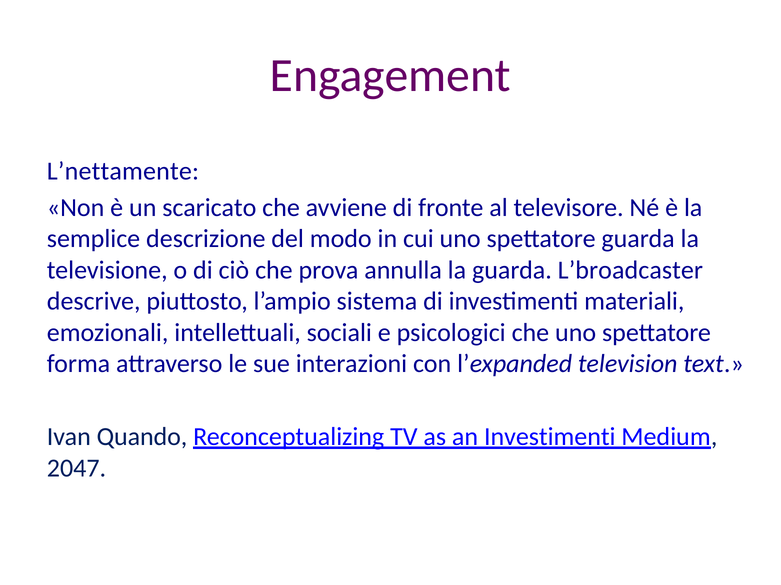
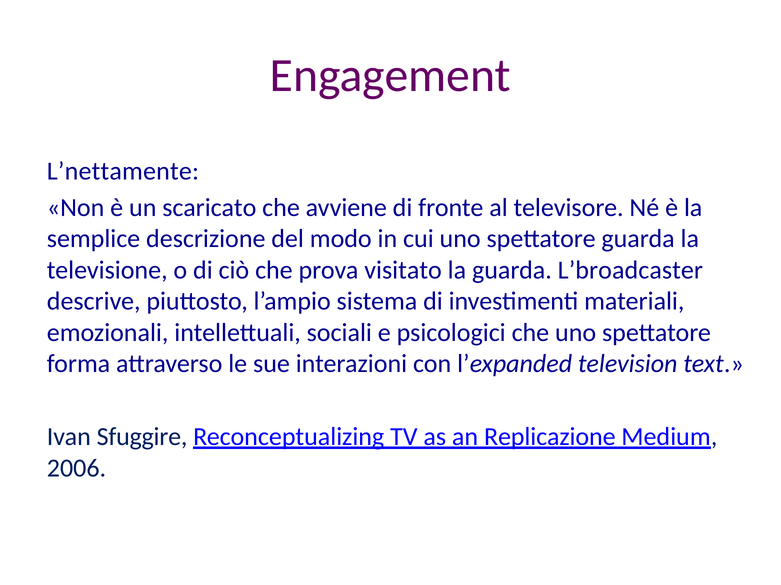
annulla: annulla -> visitato
Quando: Quando -> Sfuggire
an Investimenti: Investimenti -> Replicazione
2047: 2047 -> 2006
